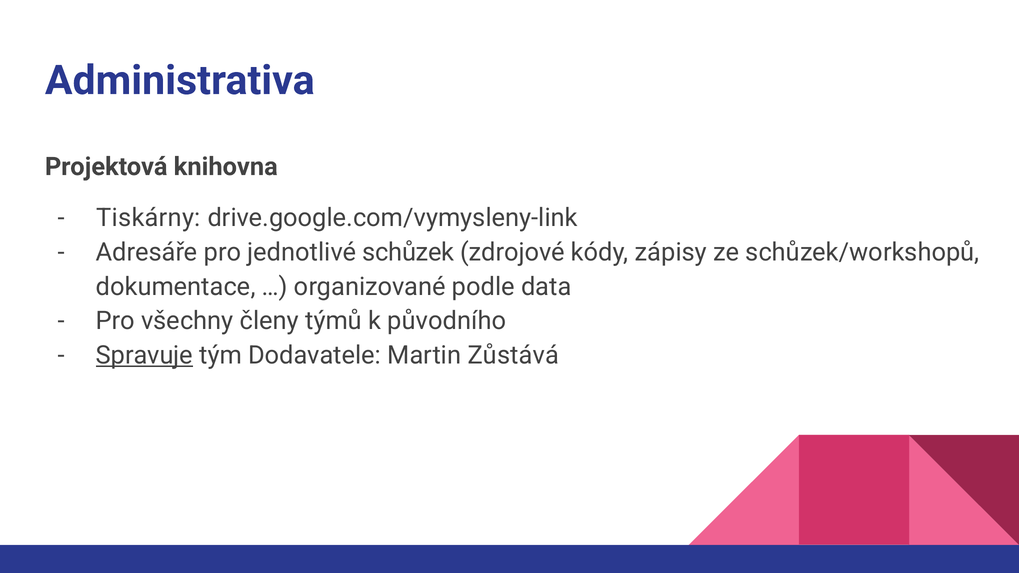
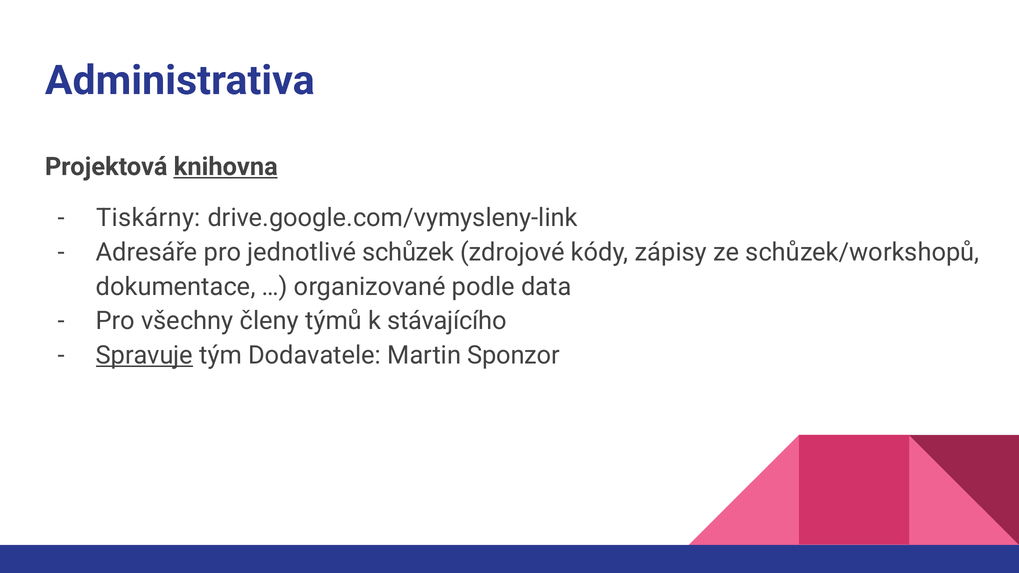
knihovna underline: none -> present
původního: původního -> stávajícího
Zůstává: Zůstává -> Sponzor
